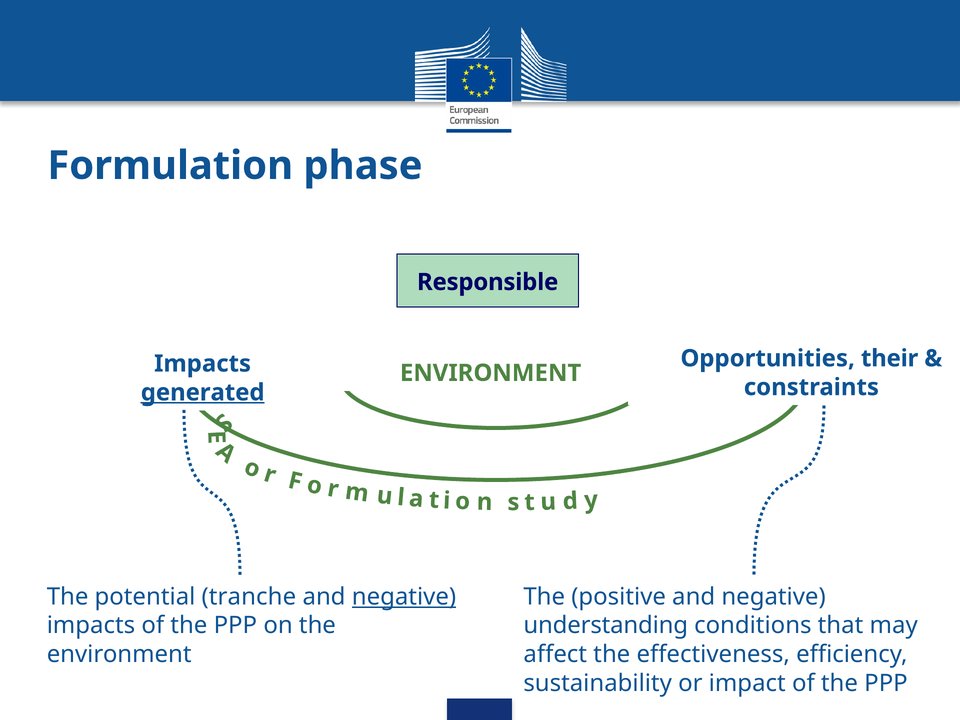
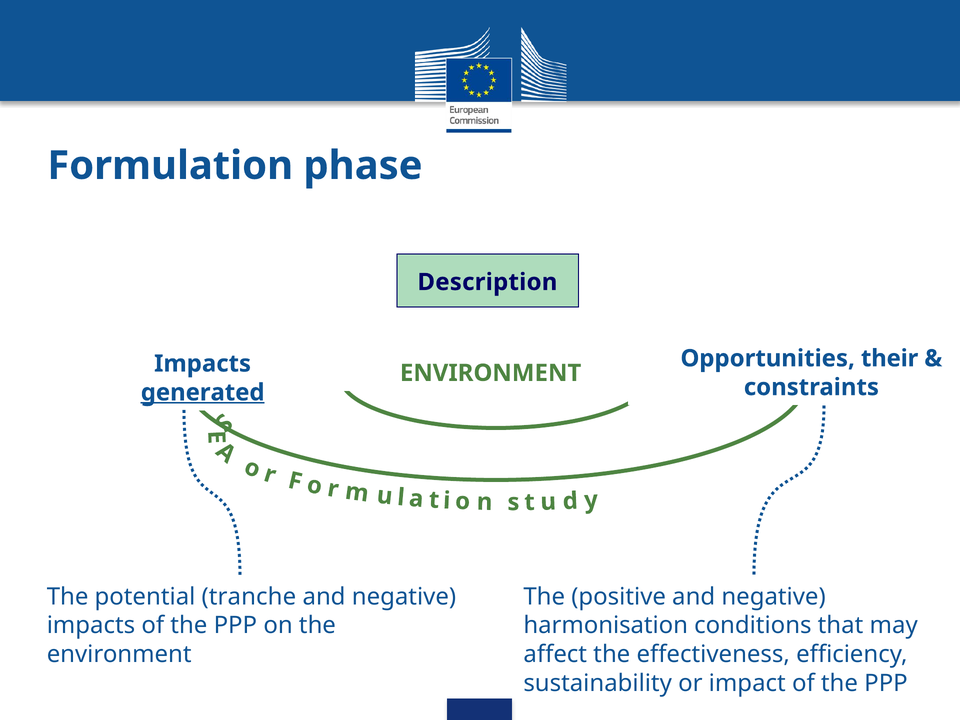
Responsible: Responsible -> Description
negative at (404, 597) underline: present -> none
understanding: understanding -> harmonisation
